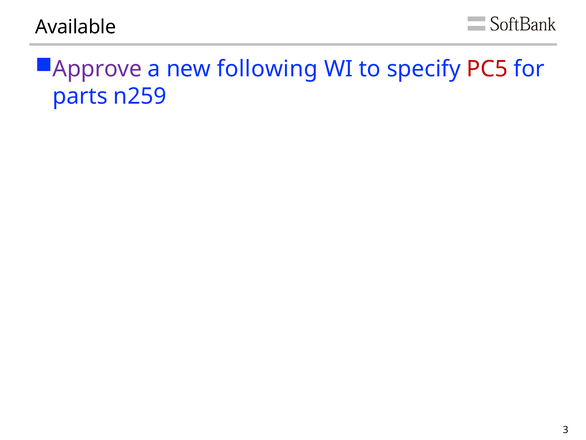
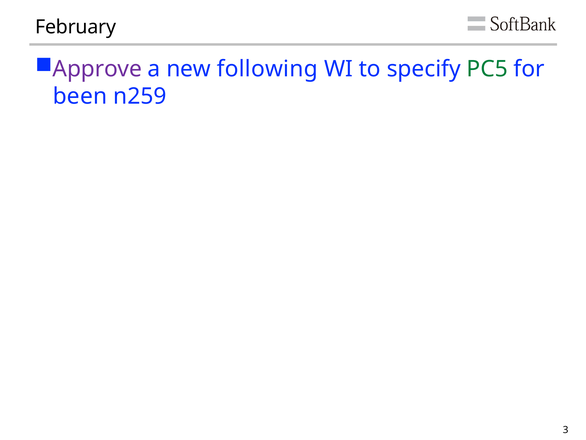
Available: Available -> February
PC5 colour: red -> green
parts: parts -> been
